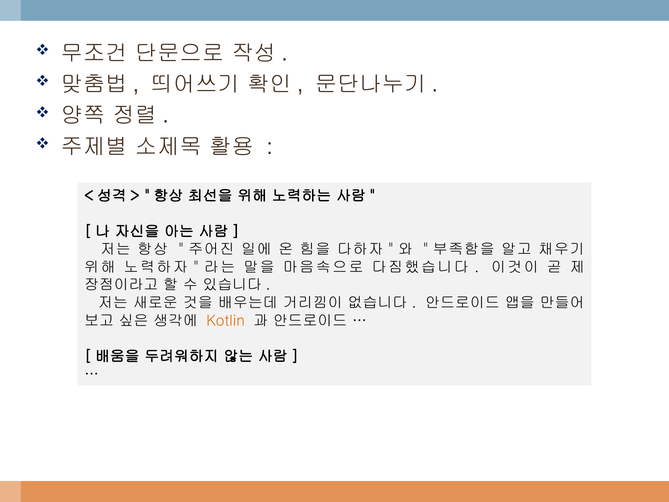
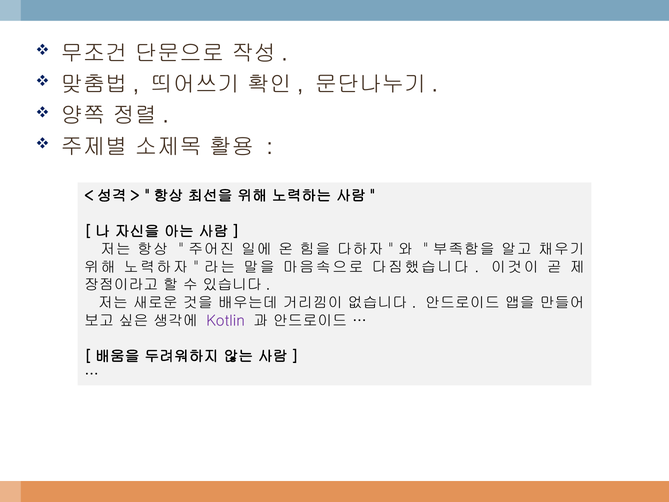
Kotlin colour: orange -> purple
